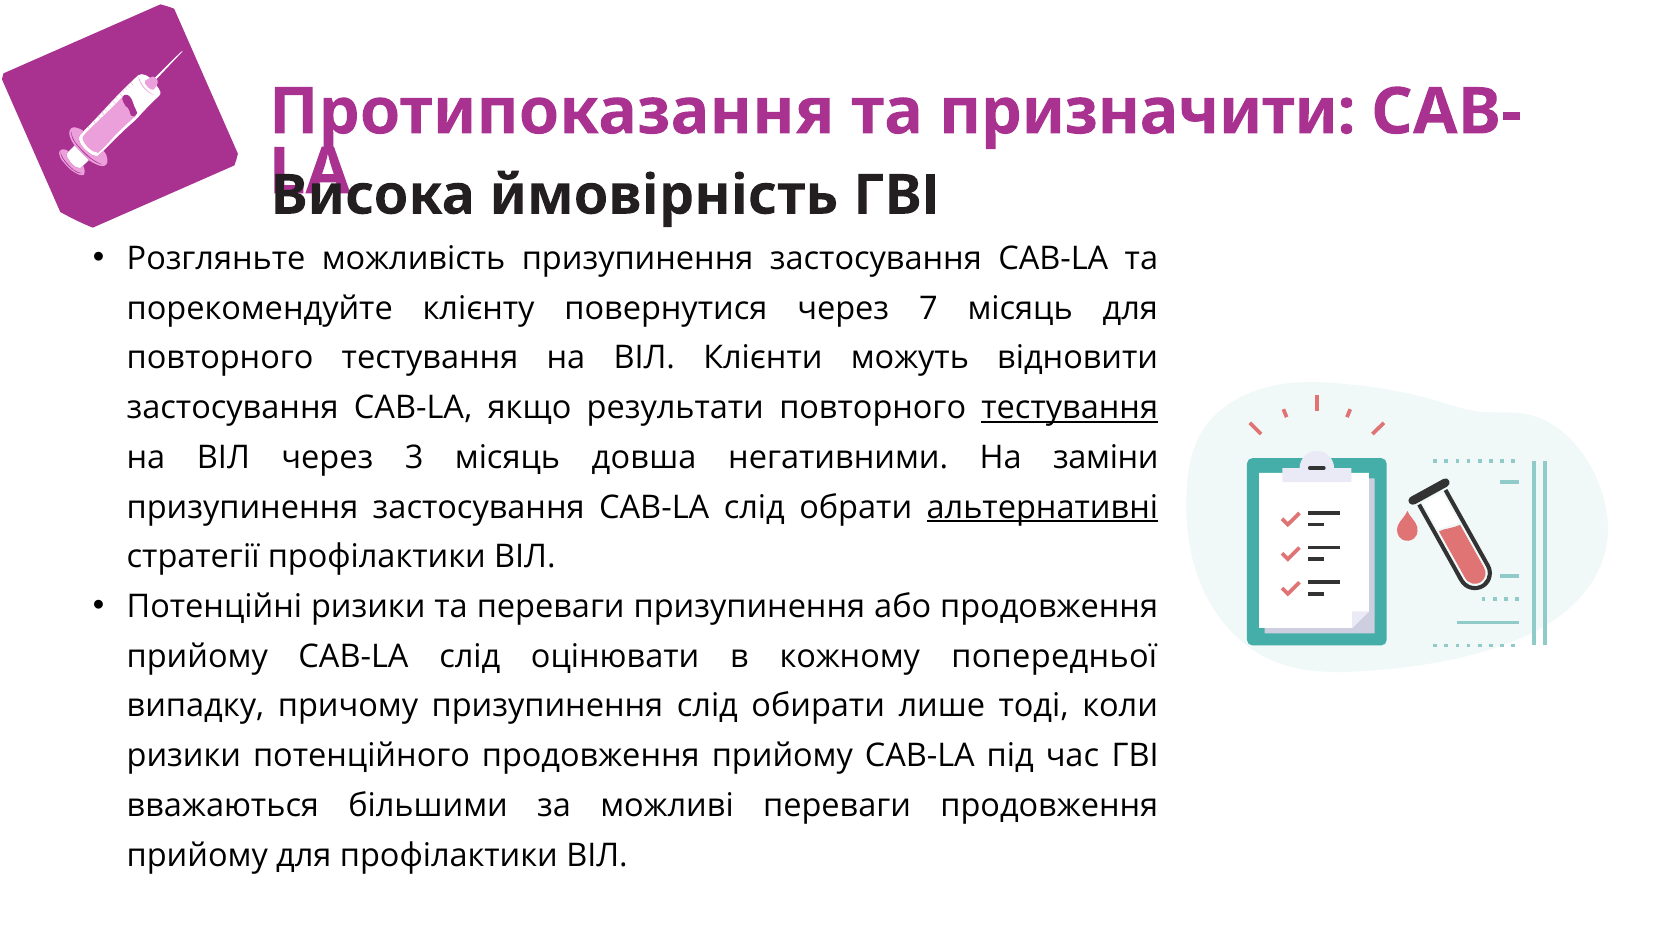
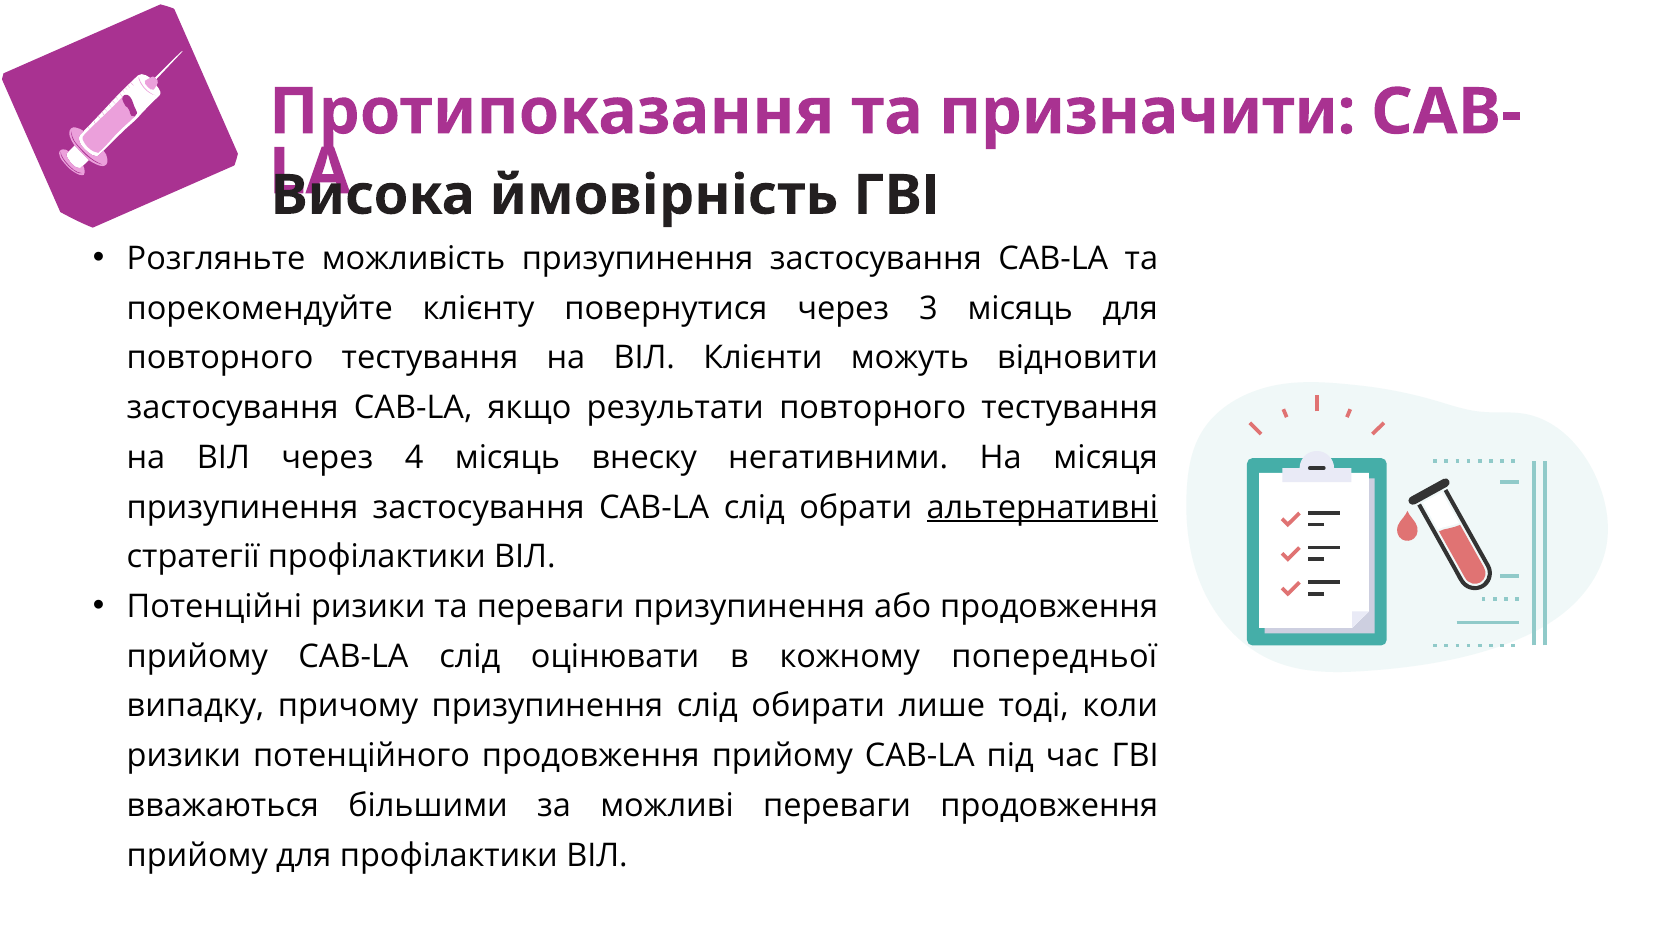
7: 7 -> 3
тестування at (1070, 408) underline: present -> none
3: 3 -> 4
довша: довша -> внеску
заміни: заміни -> місяця
